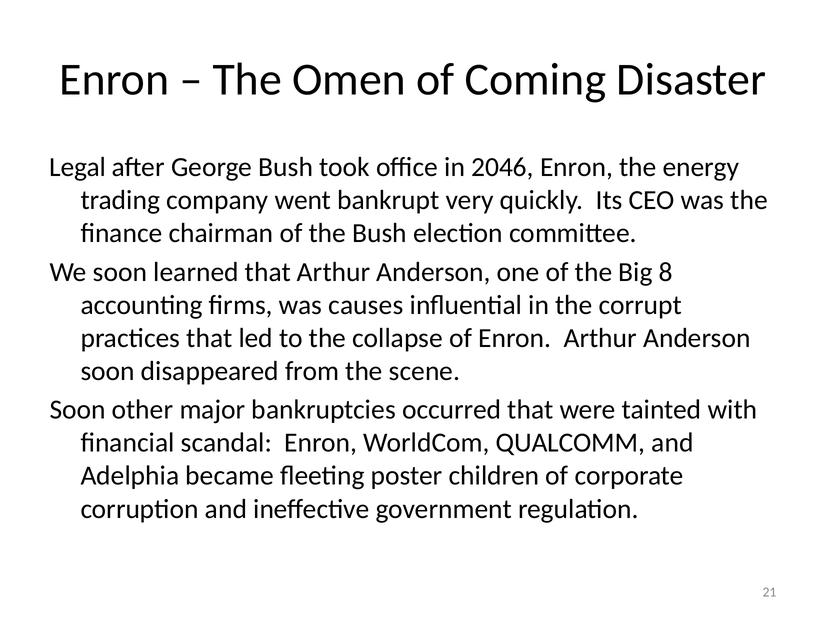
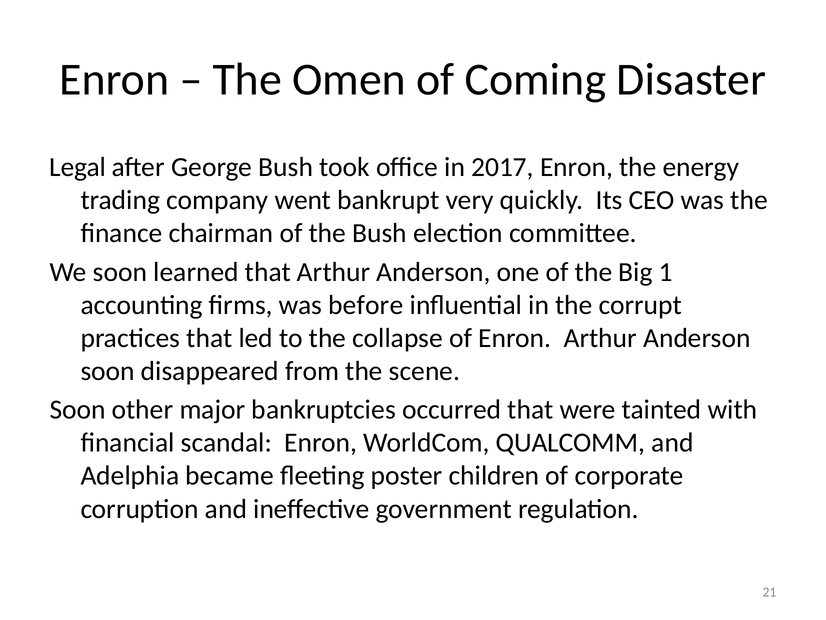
2046: 2046 -> 2017
8: 8 -> 1
causes: causes -> before
